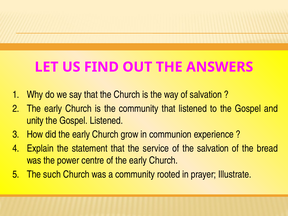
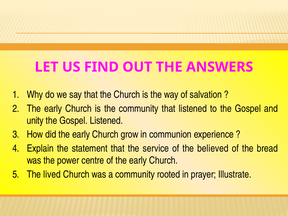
the salvation: salvation -> believed
such: such -> lived
